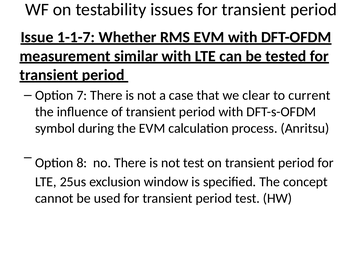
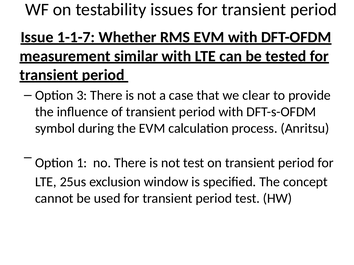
7: 7 -> 3
current: current -> provide
8: 8 -> 1
